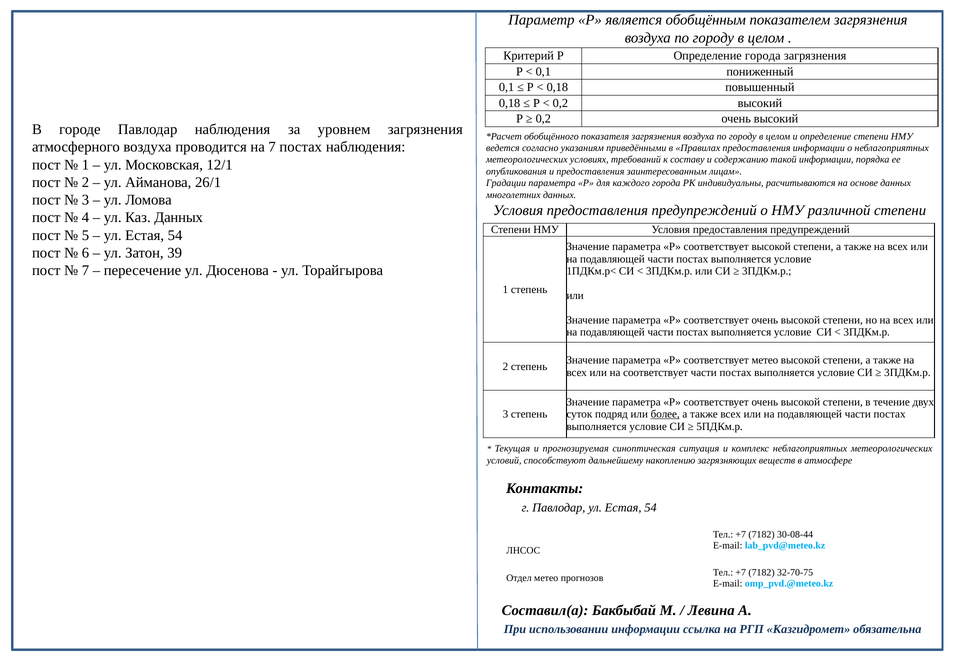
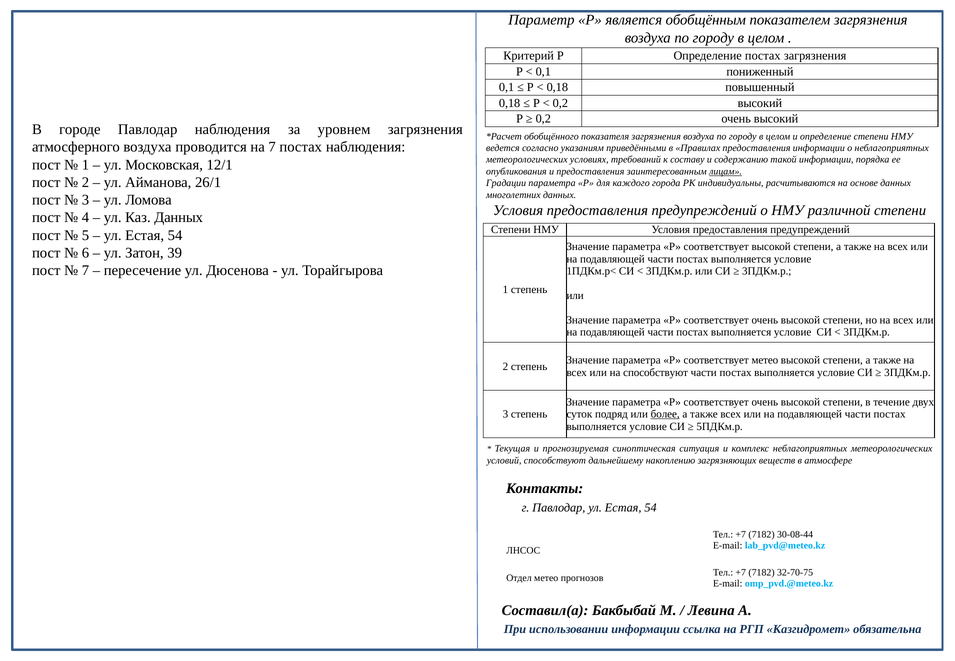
Определение города: города -> постах
лицам underline: none -> present
на соответствует: соответствует -> способствуют
